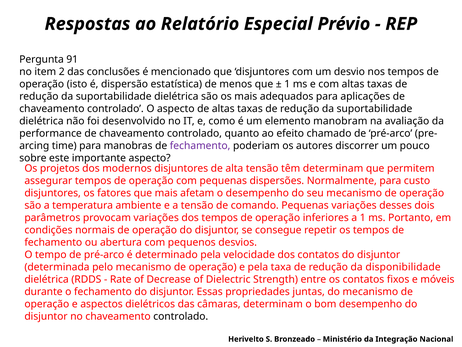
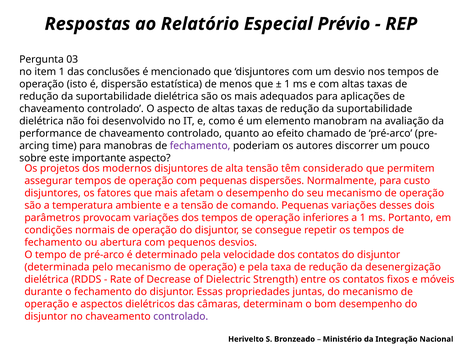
91: 91 -> 03
item 2: 2 -> 1
têm determinam: determinam -> considerado
disponibilidade: disponibilidade -> desenergização
controlado at (181, 316) colour: black -> purple
